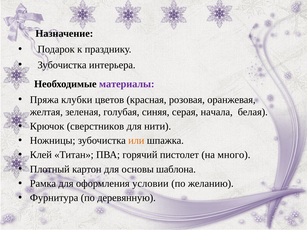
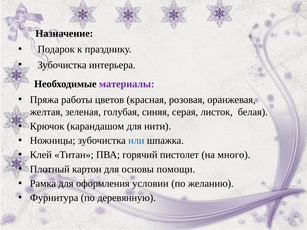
клубки: клубки -> работы
начала: начала -> листок
сверстников: сверстников -> карандашом
или colour: orange -> blue
шаблона: шаблона -> помощи
